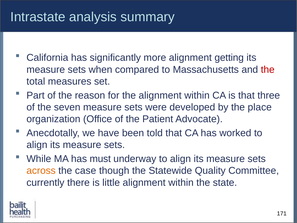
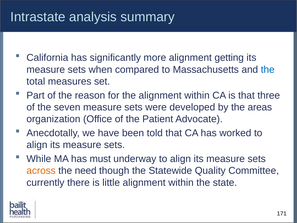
the at (268, 69) colour: red -> blue
place: place -> areas
case: case -> need
